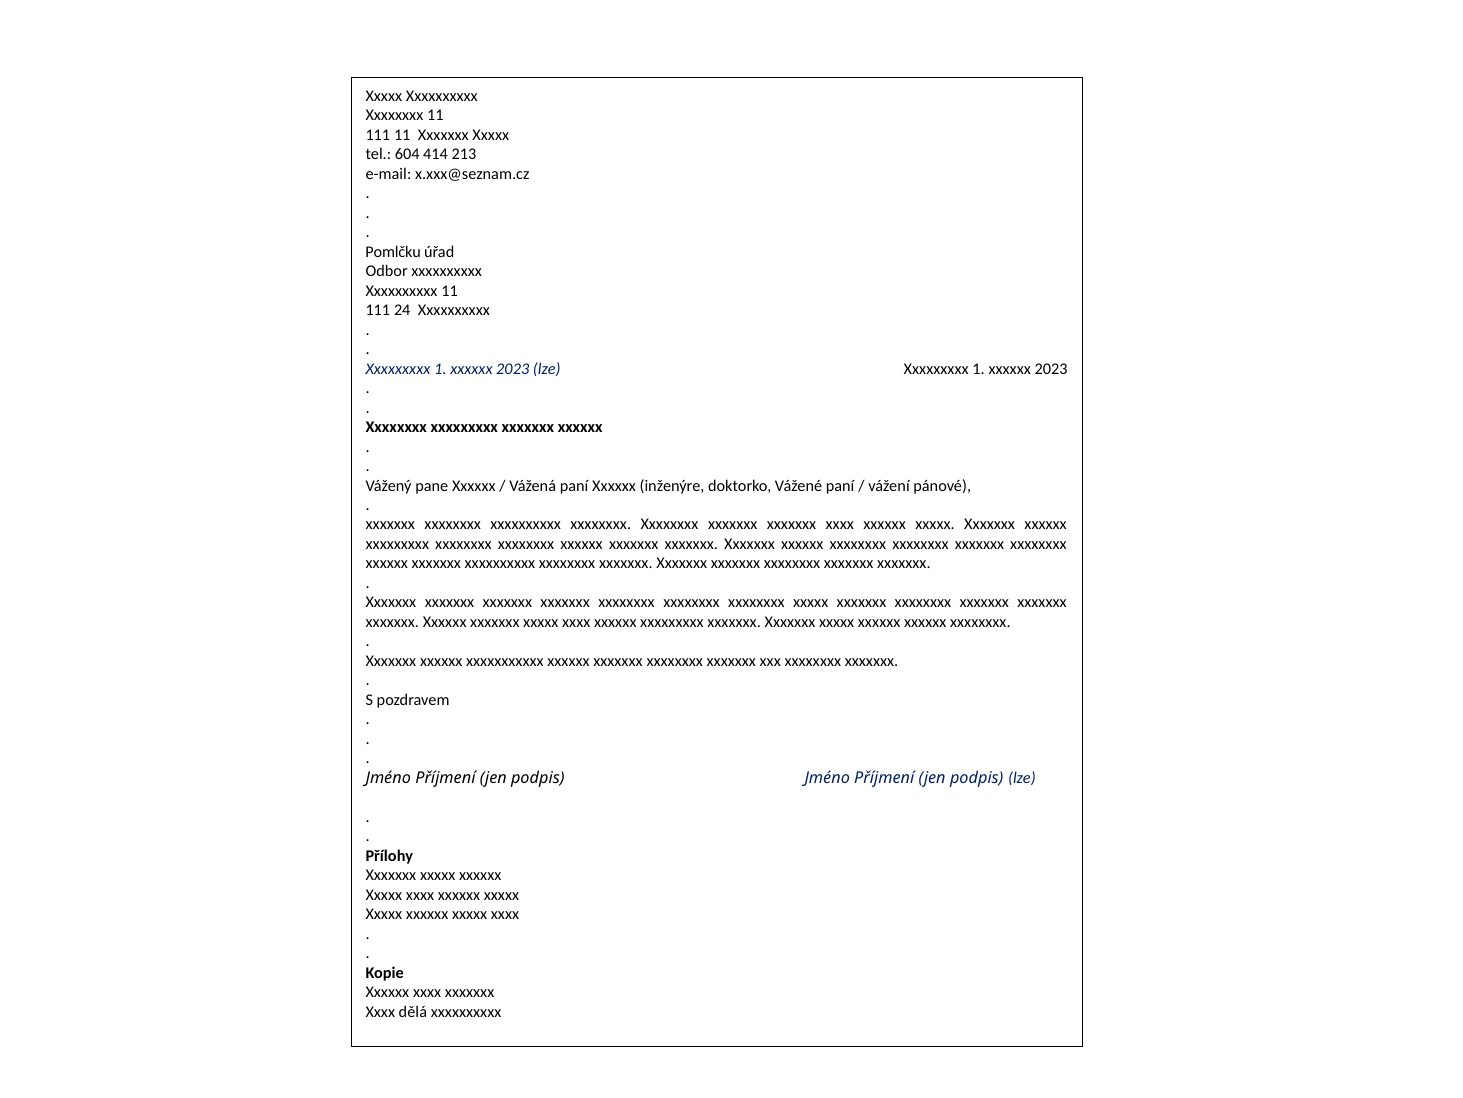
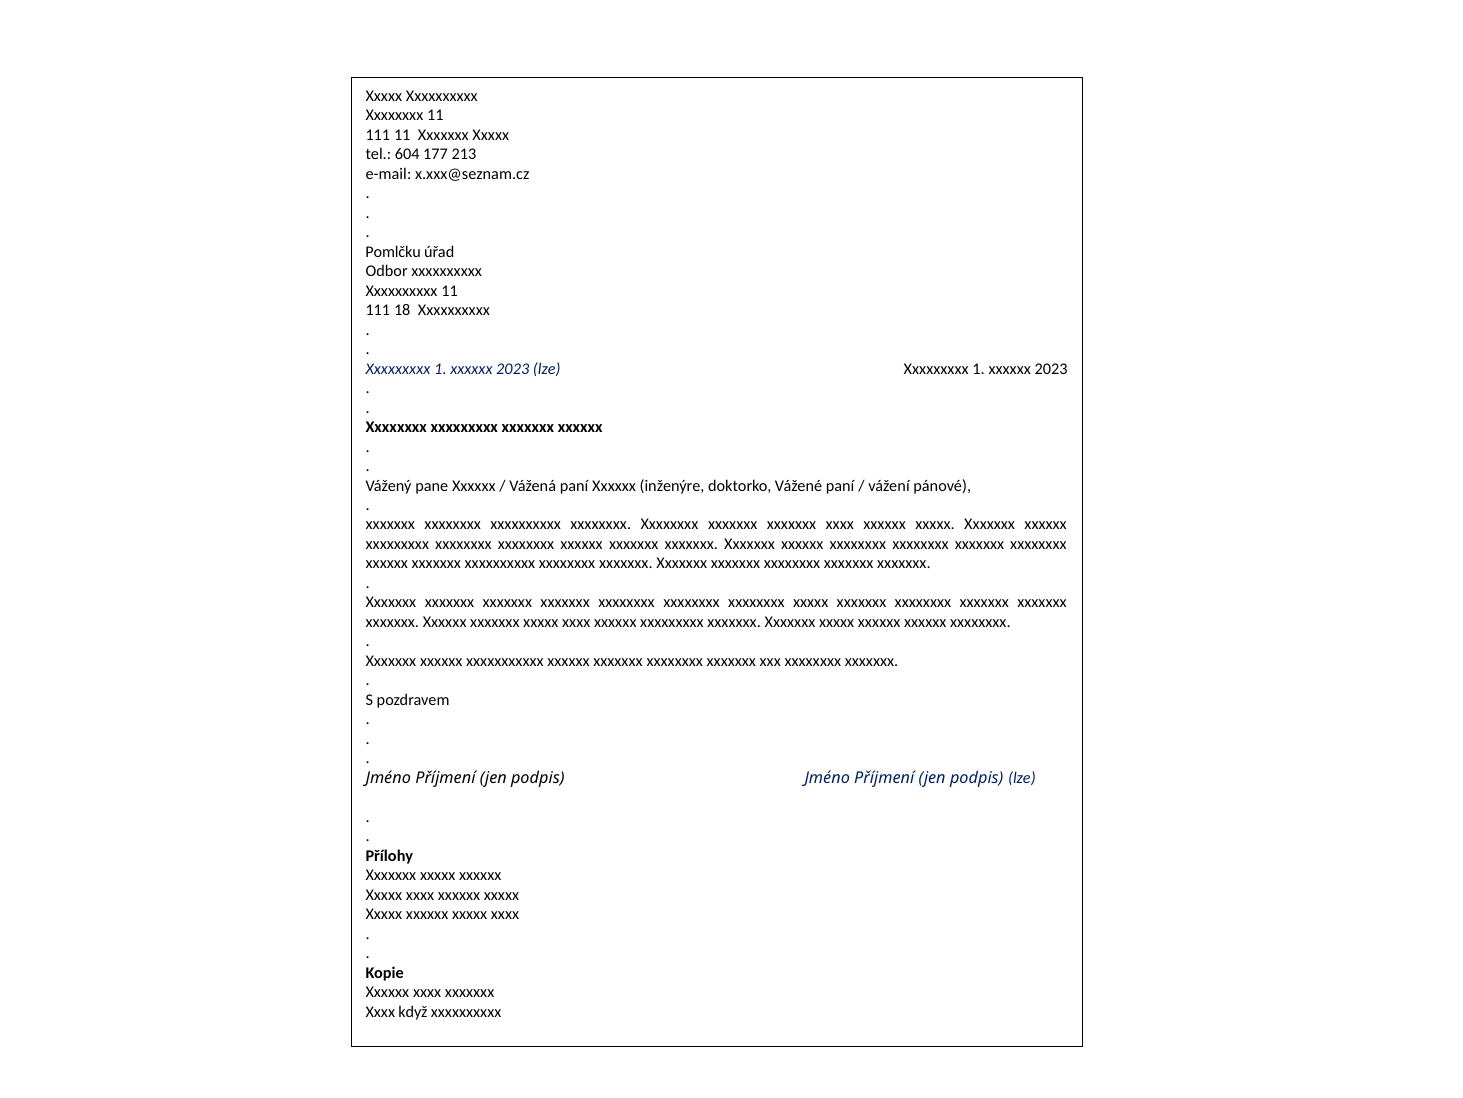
414: 414 -> 177
24: 24 -> 18
dělá: dělá -> když
